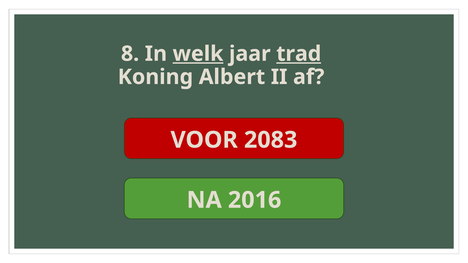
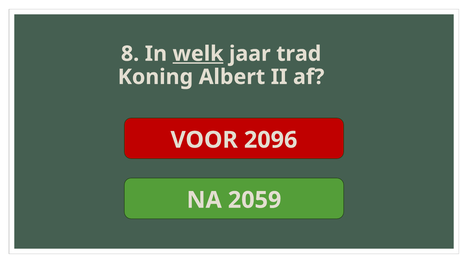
trad underline: present -> none
2083: 2083 -> 2096
2016: 2016 -> 2059
